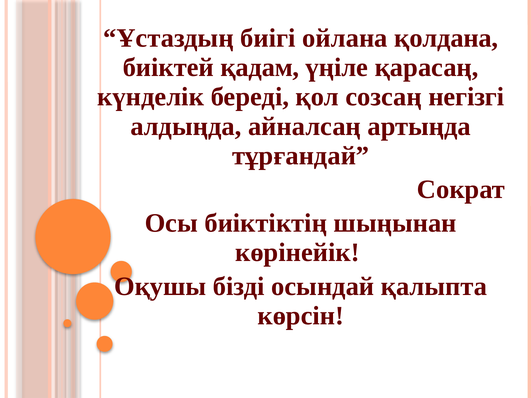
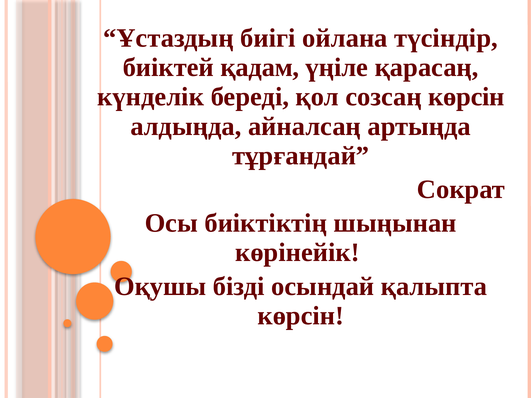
қолдана: қолдана -> түсіндір
созсаң негізгі: негізгі -> көрсін
